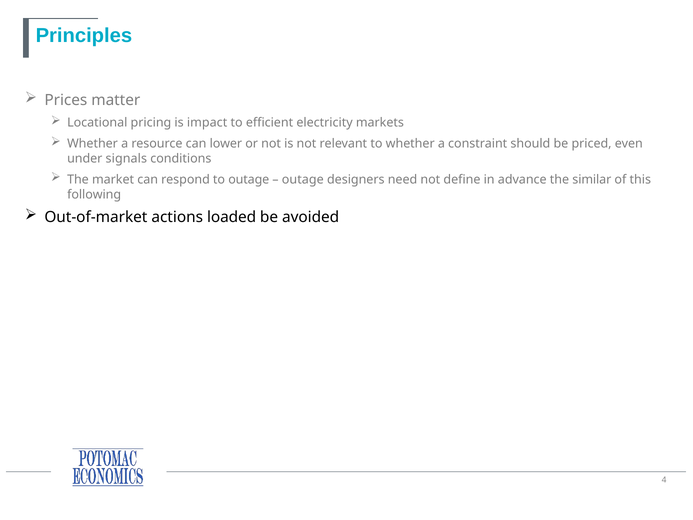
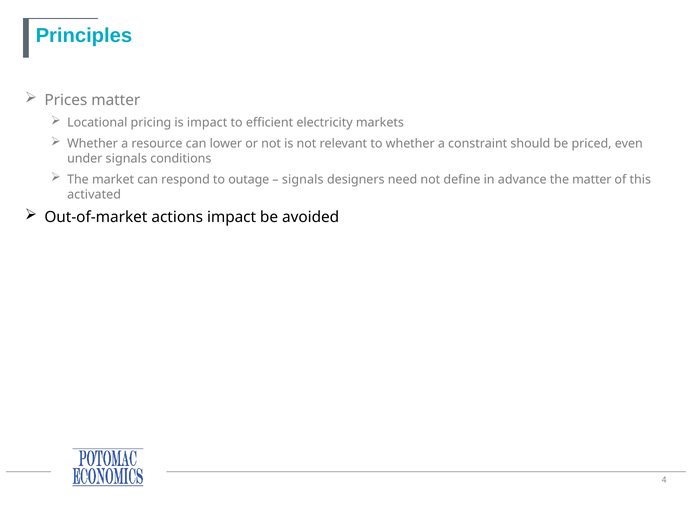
outage at (303, 179): outage -> signals
the similar: similar -> matter
following: following -> activated
actions loaded: loaded -> impact
